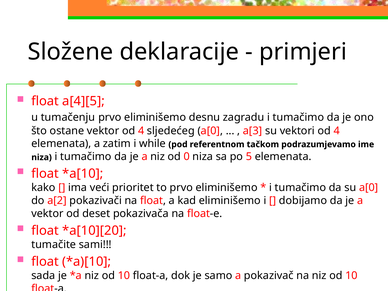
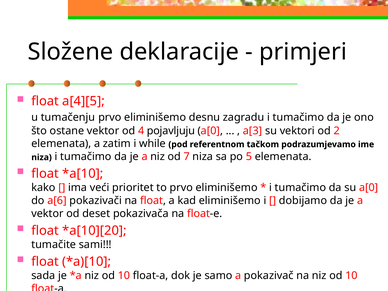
sljedećeg: sljedećeg -> pojavljuju
vektori od 4: 4 -> 2
0: 0 -> 7
a[2: a[2 -> a[6
